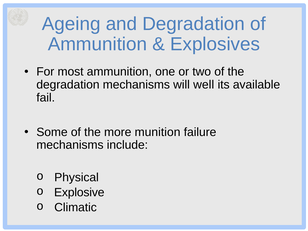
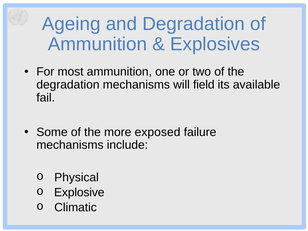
well: well -> field
munition: munition -> exposed
